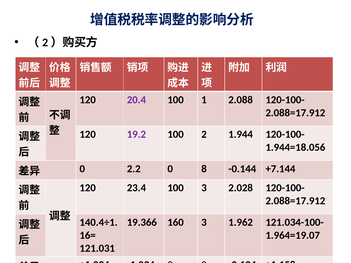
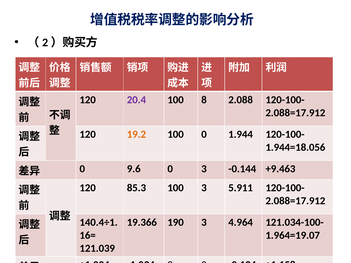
1: 1 -> 8
19.2 colour: purple -> orange
100 2: 2 -> 0
2.2: 2.2 -> 9.6
0 8: 8 -> 3
+7.144: +7.144 -> +9.463
23.4: 23.4 -> 85.3
2.028: 2.028 -> 5.911
160: 160 -> 190
1.962: 1.962 -> 4.964
121.031: 121.031 -> 121.039
